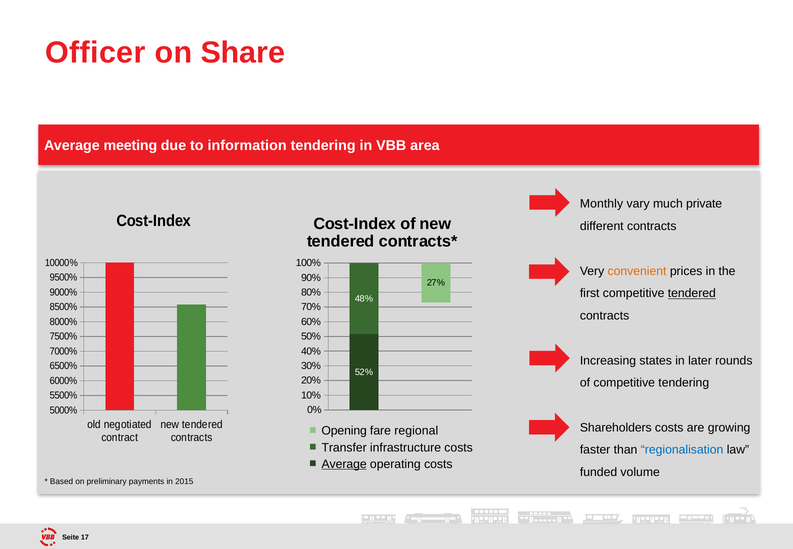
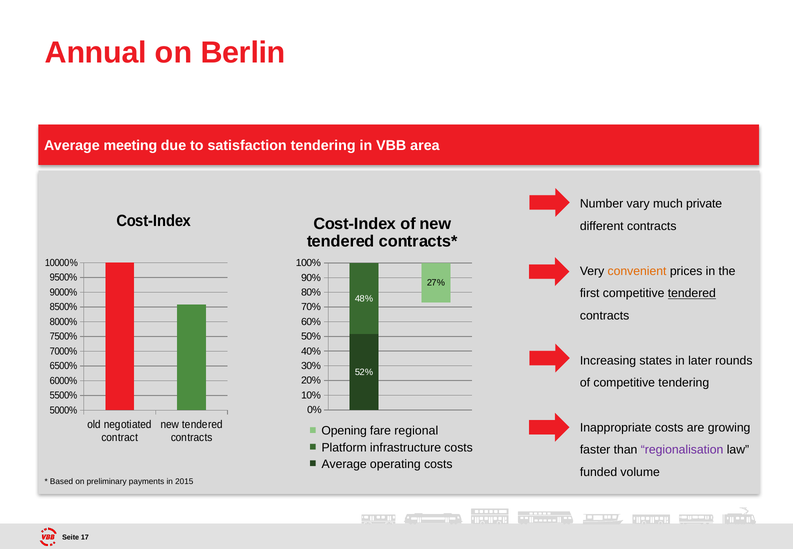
Officer: Officer -> Annual
Share: Share -> Berlin
information: information -> satisfaction
Monthly: Monthly -> Number
Shareholders: Shareholders -> Inappropriate
Transfer: Transfer -> Platform
regionalisation colour: blue -> purple
Average at (344, 464) underline: present -> none
